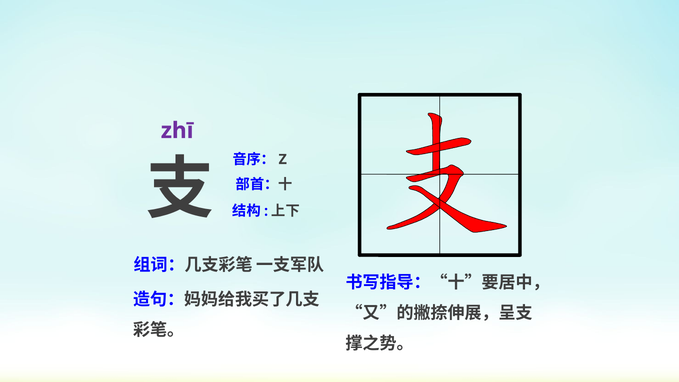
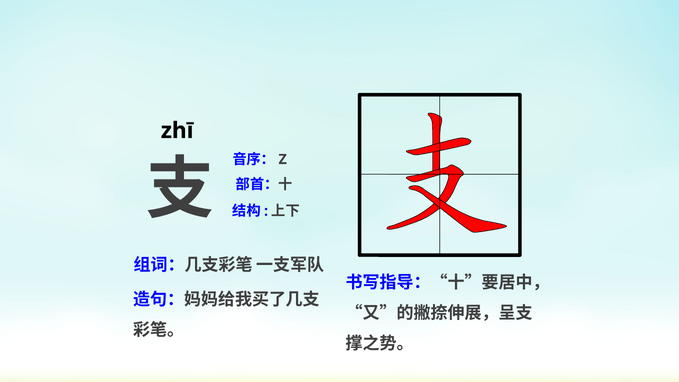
zhī colour: purple -> black
